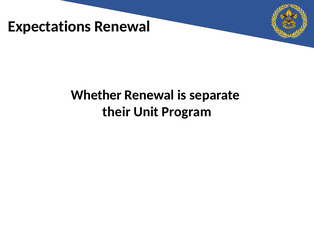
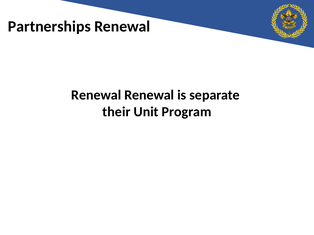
Expectations: Expectations -> Partnerships
Whether at (96, 95): Whether -> Renewal
